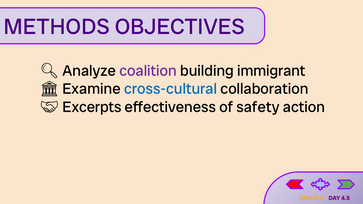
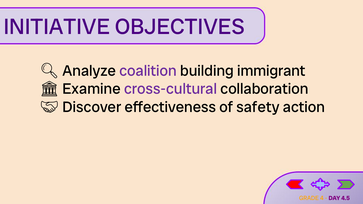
METHODS: METHODS -> INITIATIVE
cross-cultural colour: blue -> purple
Excerpts: Excerpts -> Discover
